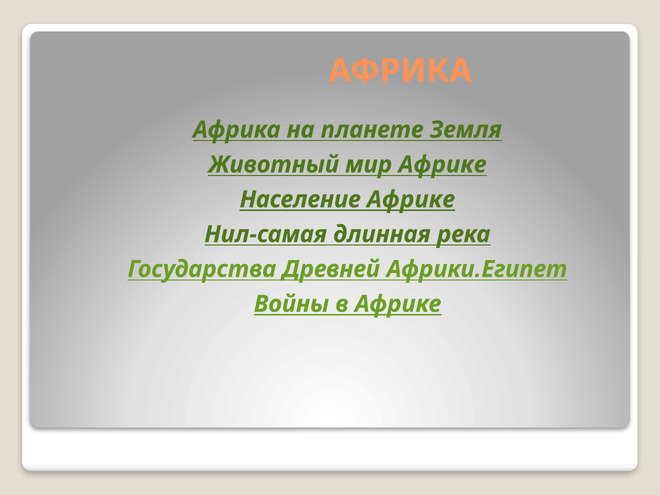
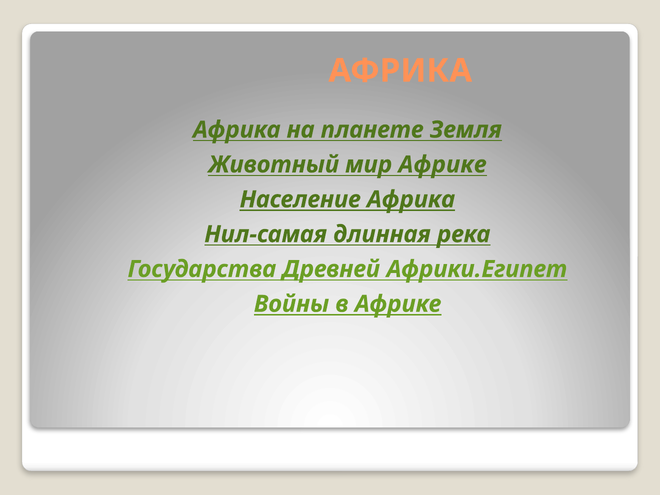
Население Африке: Африке -> Африка
